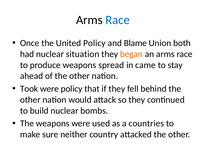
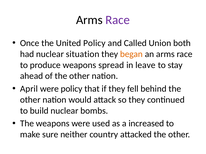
Race at (118, 20) colour: blue -> purple
Blame: Blame -> Called
came: came -> leave
Took: Took -> April
countries: countries -> increased
